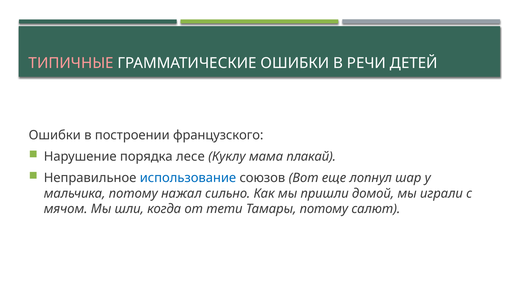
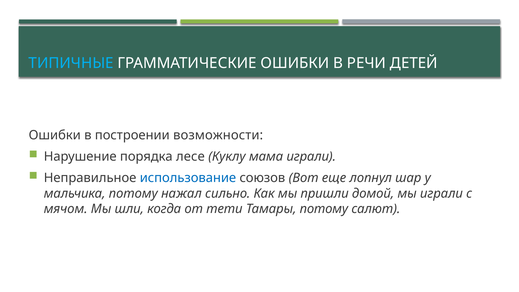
ТИПИЧНЫЕ colour: pink -> light blue
французского: французского -> возможности
мама плакай: плакай -> играли
